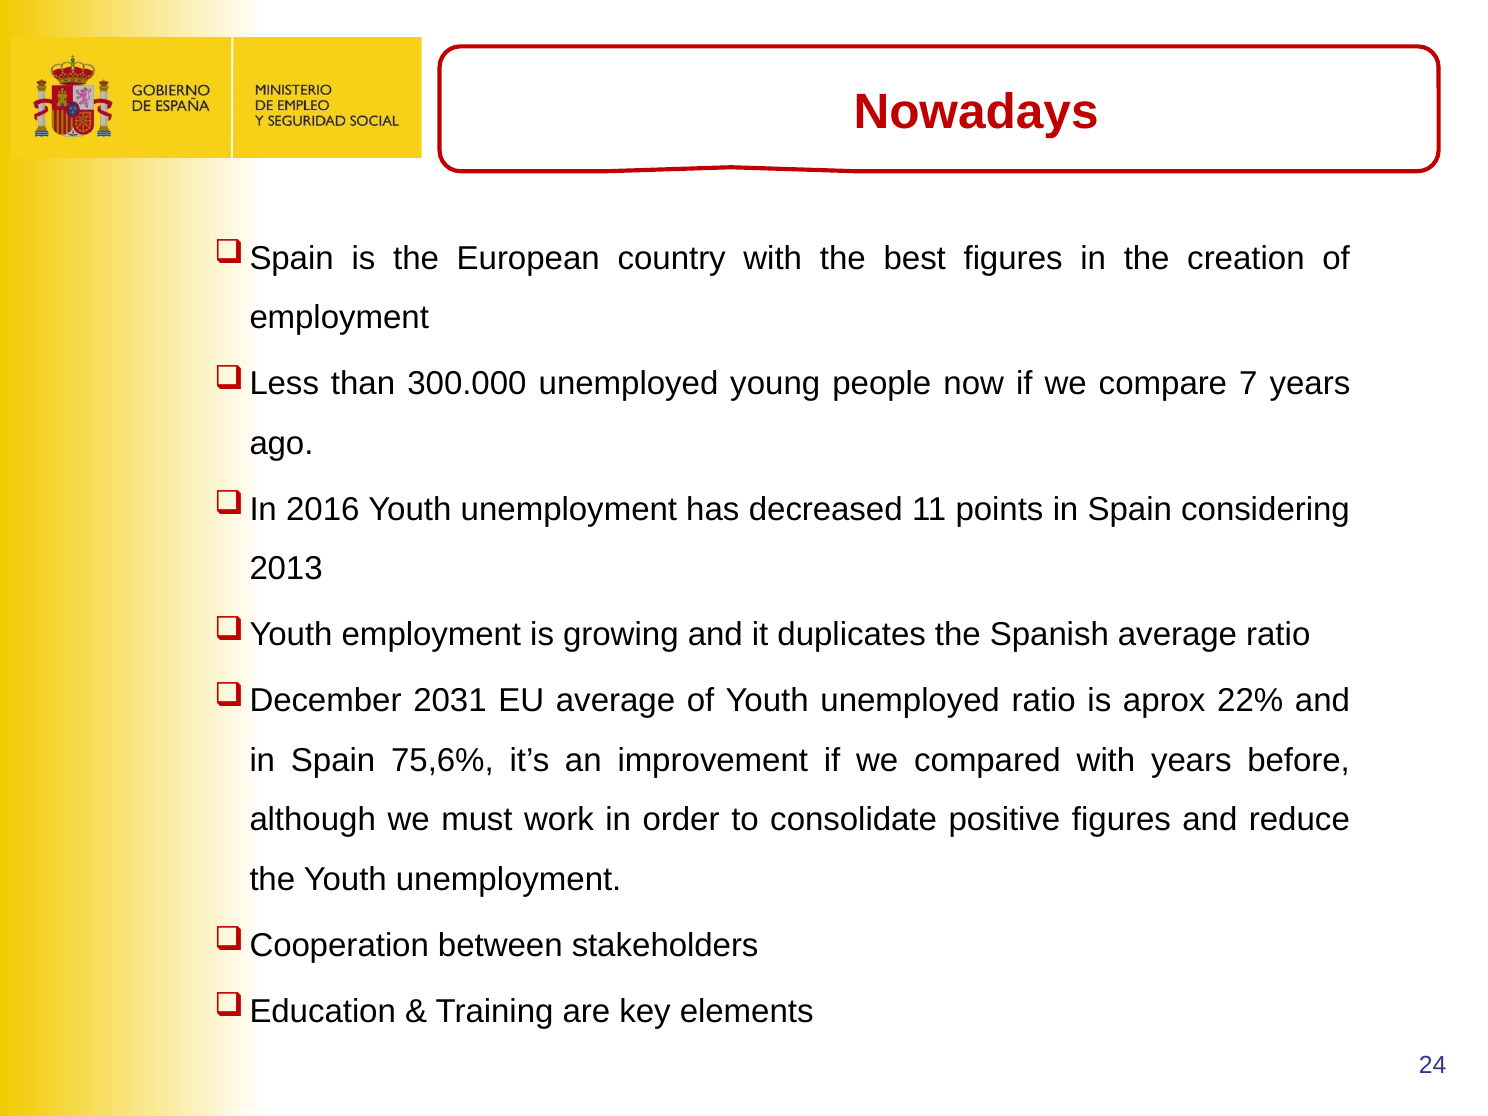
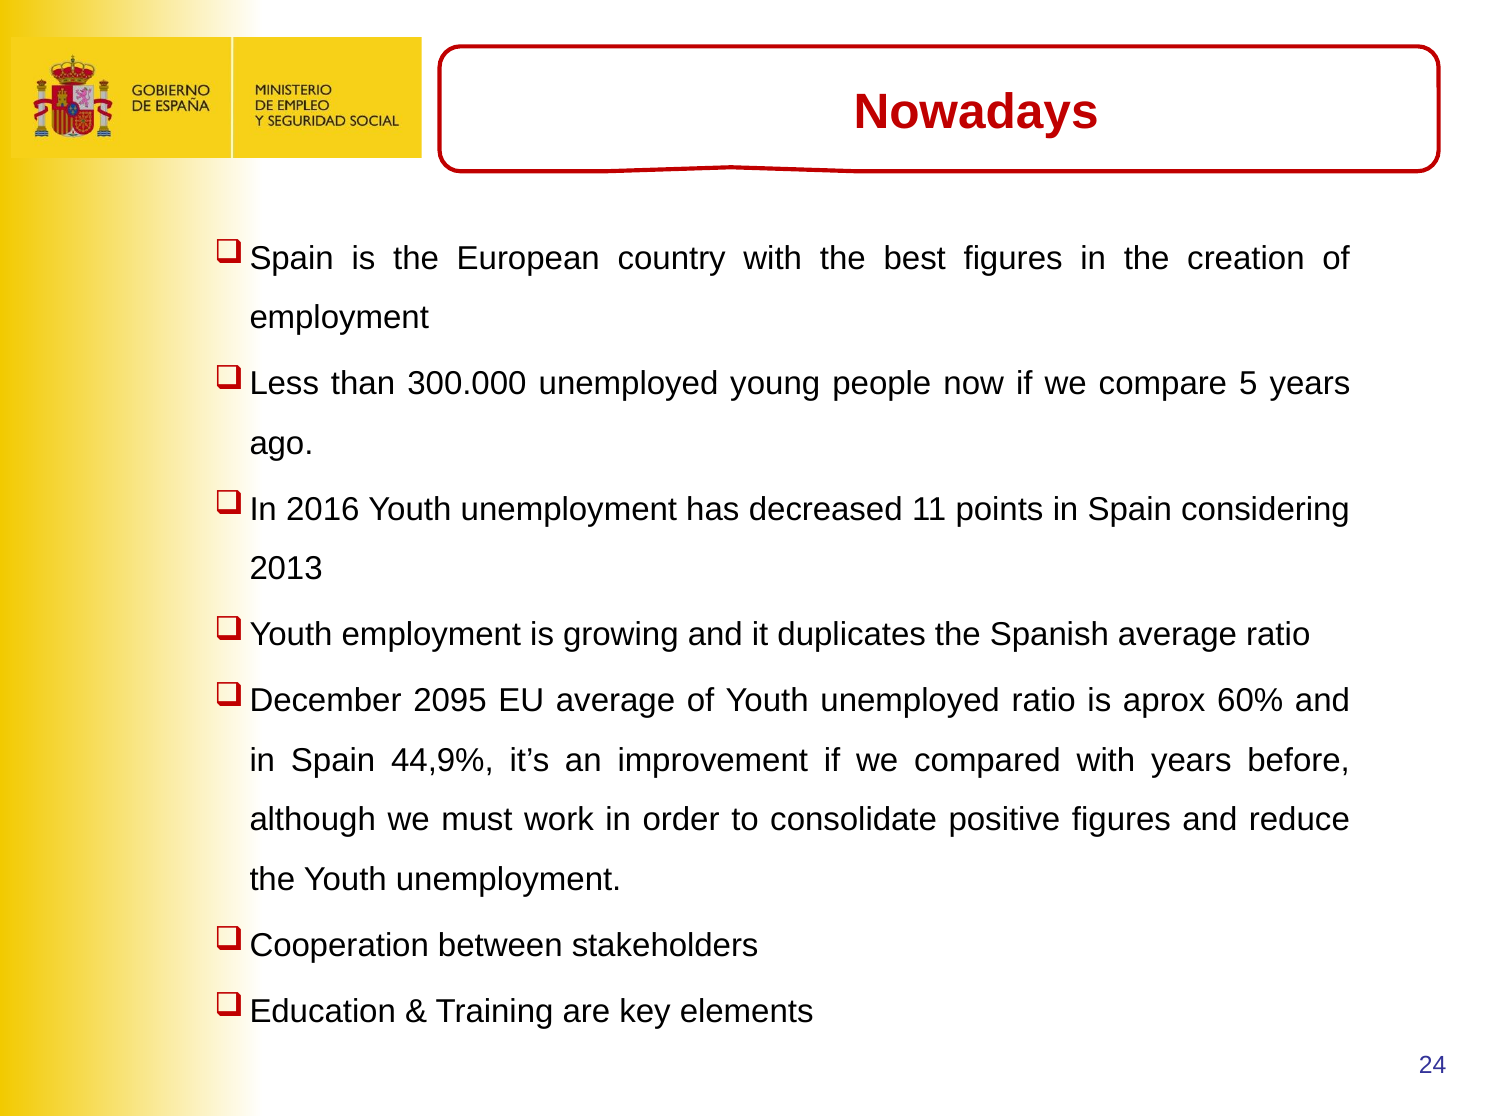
7: 7 -> 5
2031: 2031 -> 2095
22%: 22% -> 60%
75,6%: 75,6% -> 44,9%
